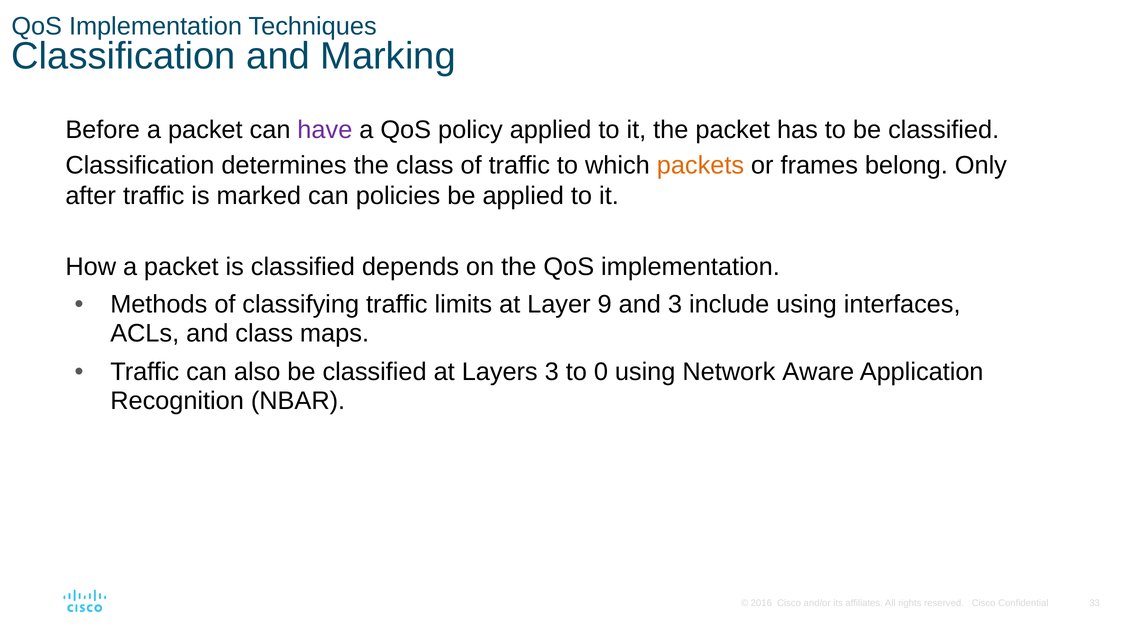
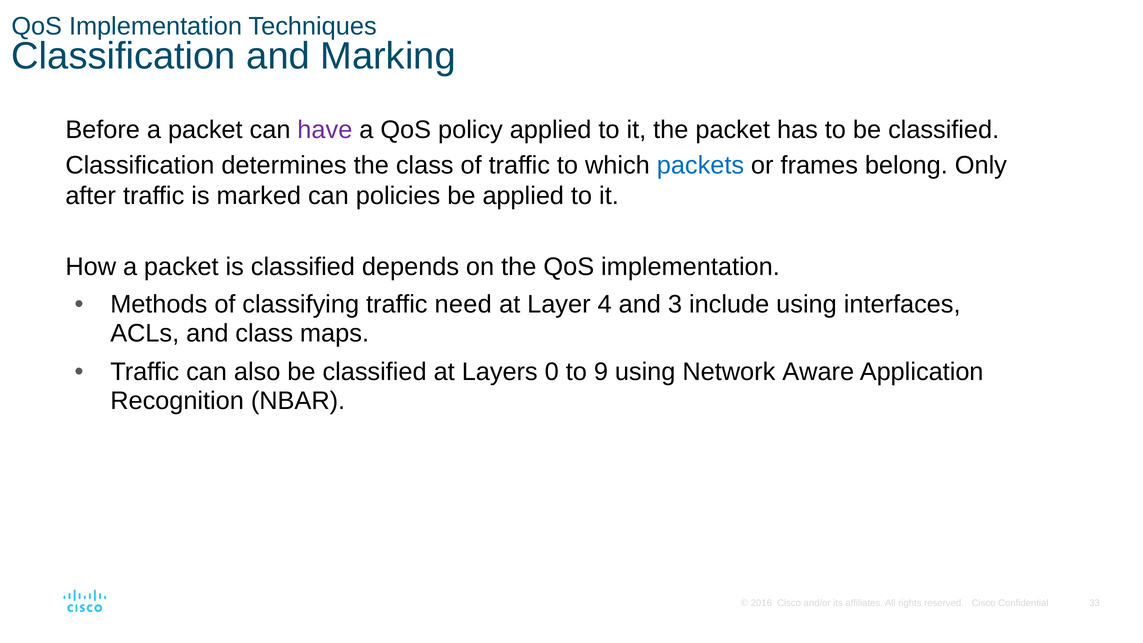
packets colour: orange -> blue
limits: limits -> need
9: 9 -> 4
Layers 3: 3 -> 0
0: 0 -> 9
